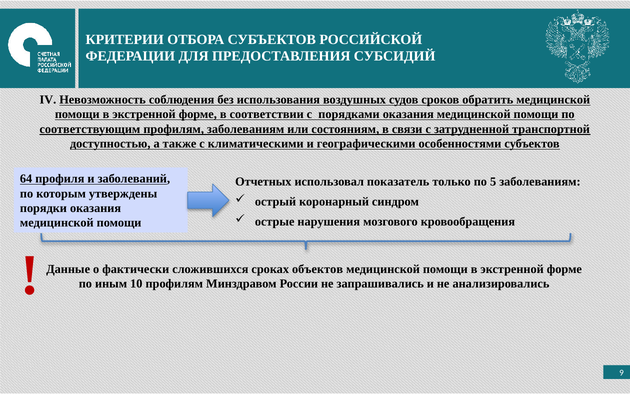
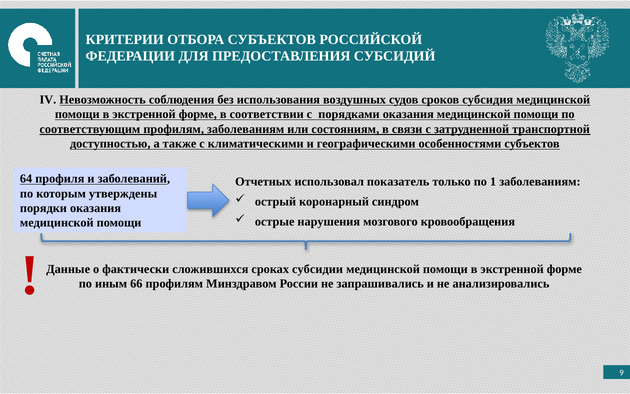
обратить: обратить -> субсидия
5: 5 -> 1
объектов: объектов -> субсидии
10: 10 -> 66
